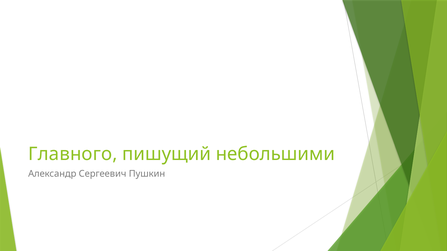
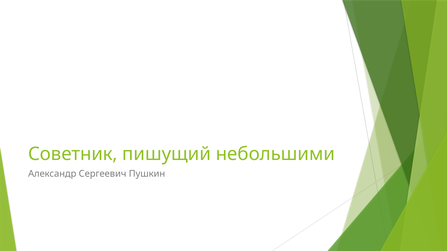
Главного: Главного -> Советник
